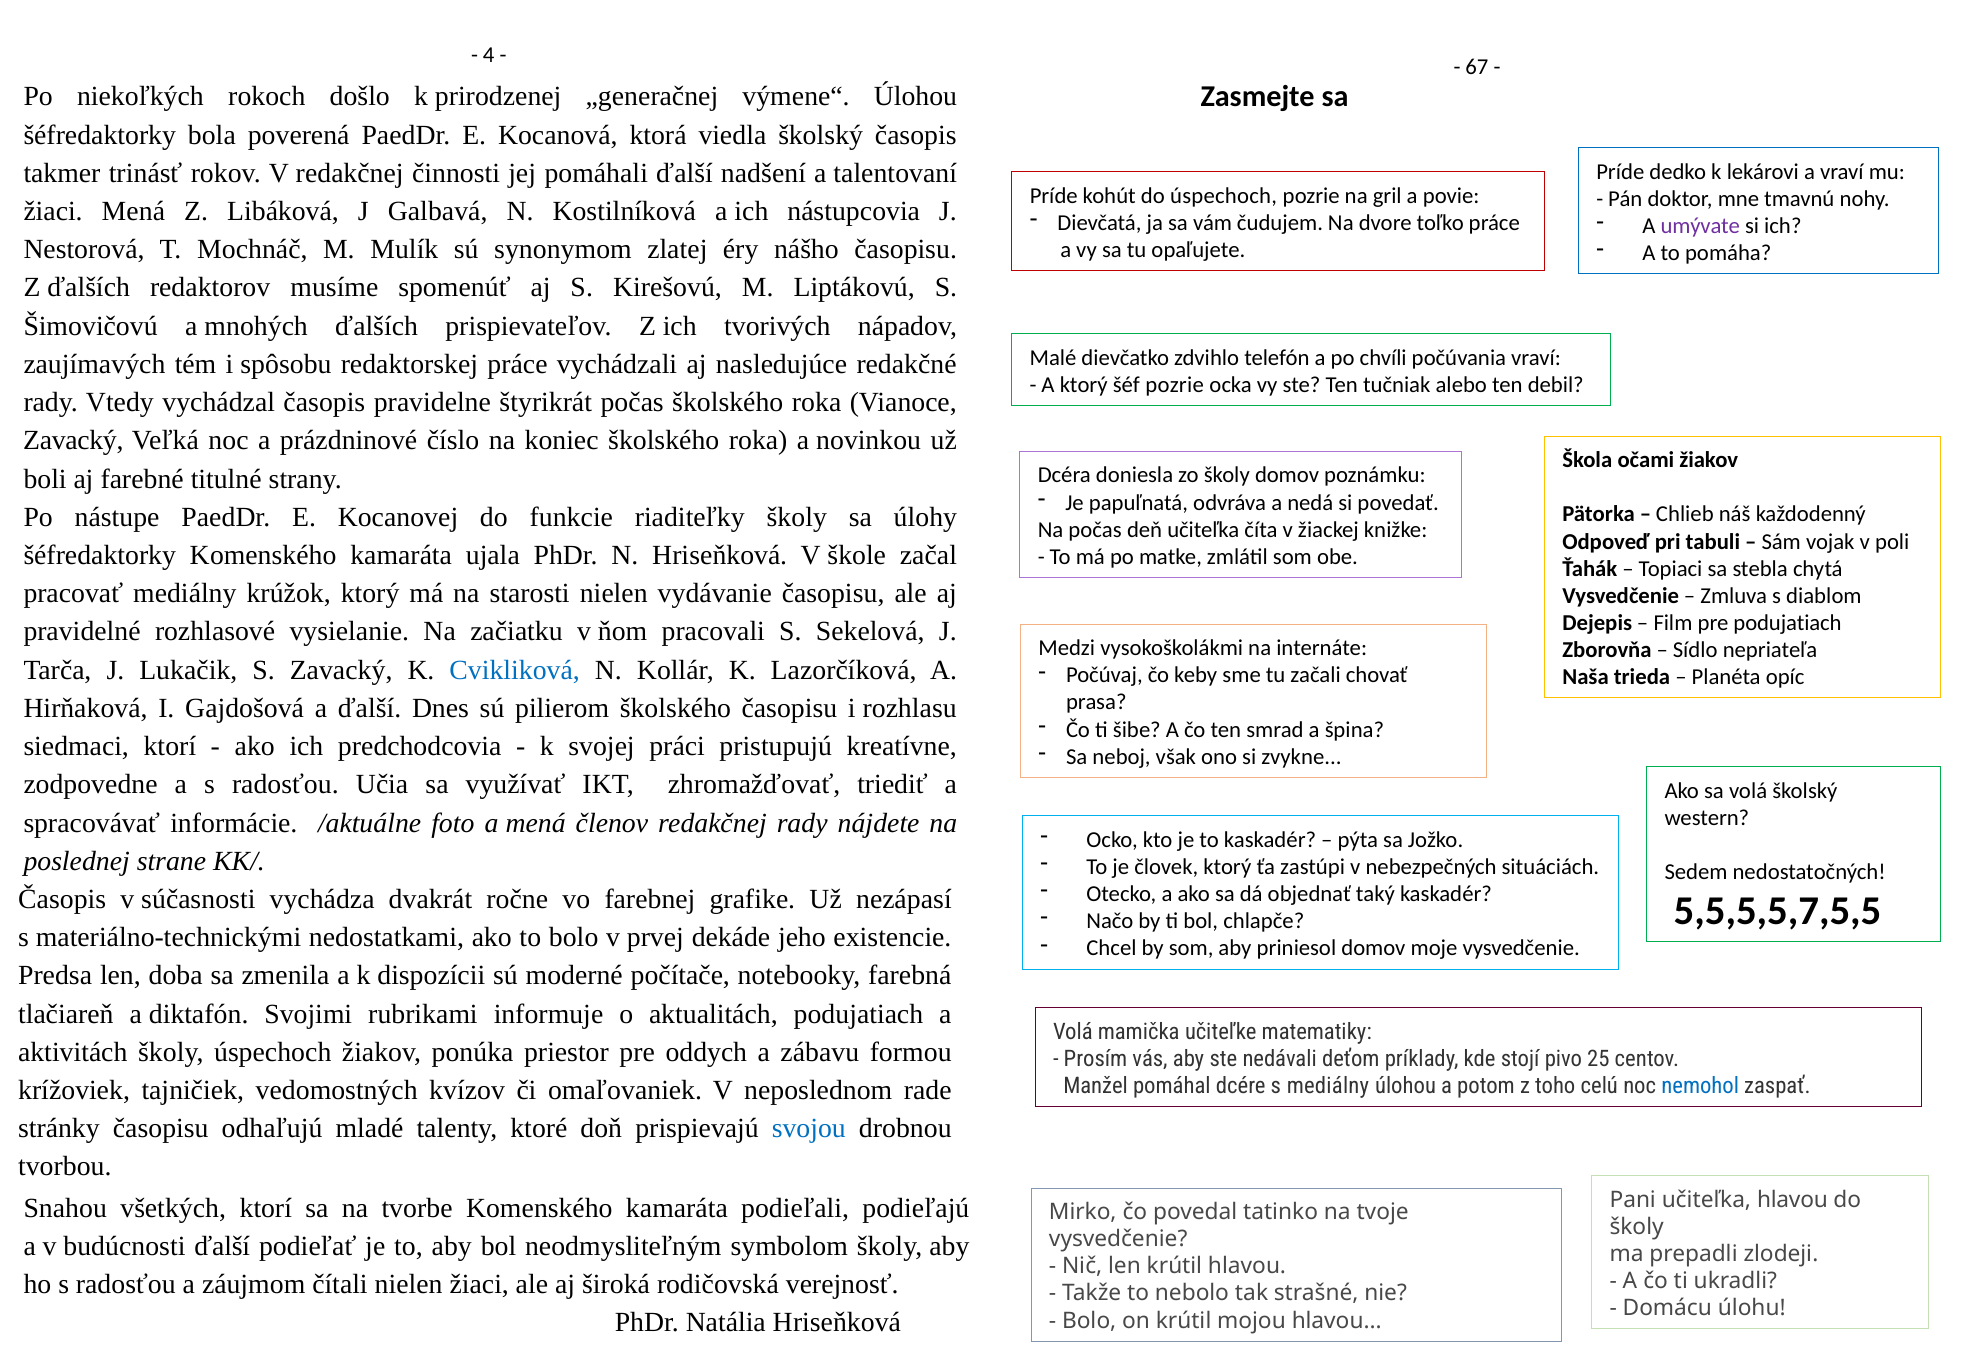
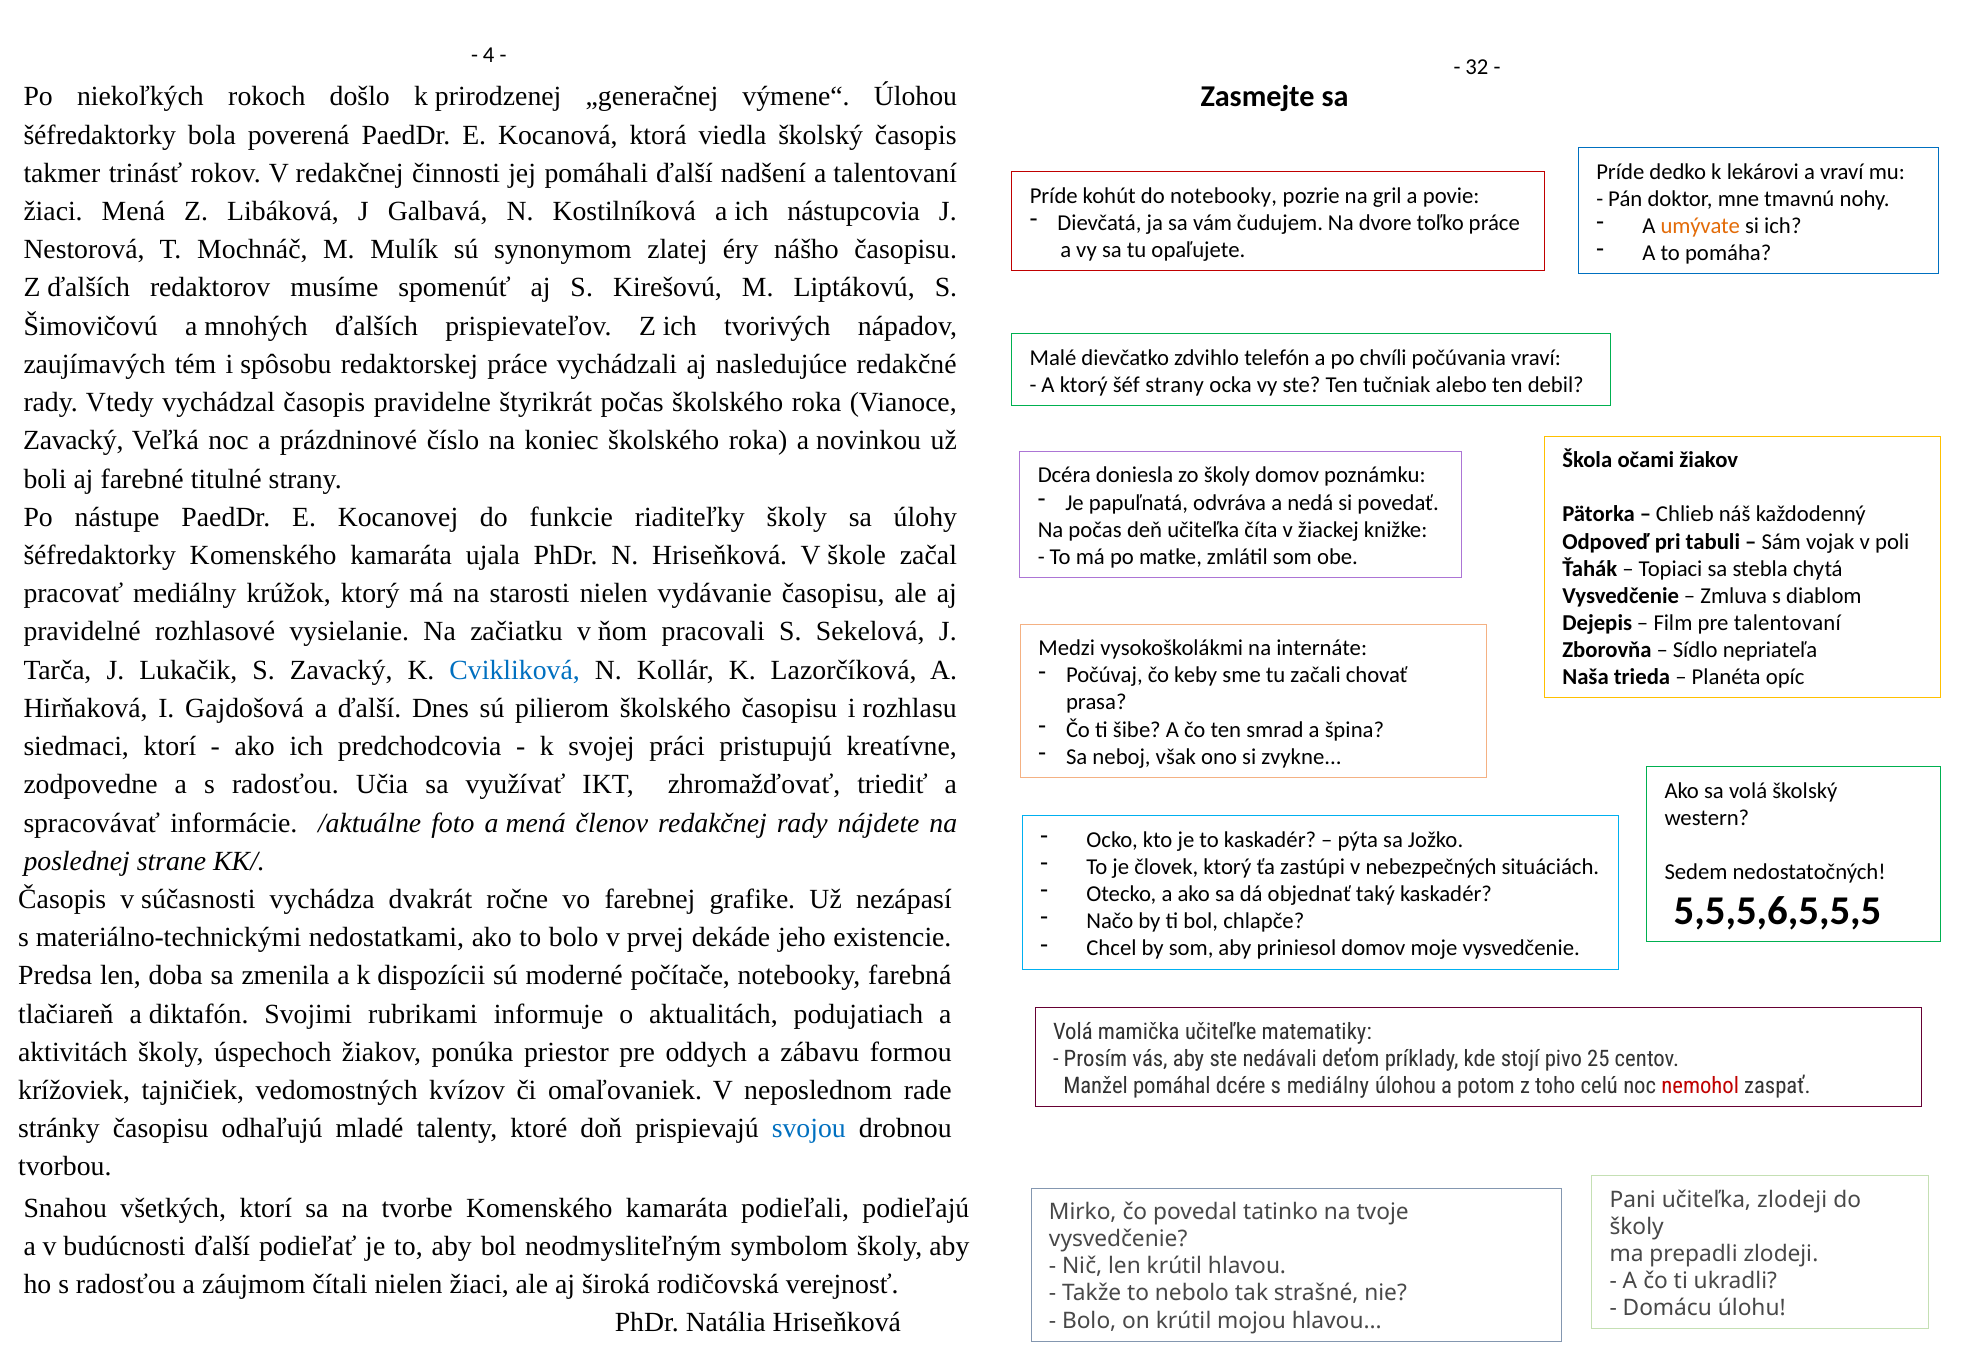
67: 67 -> 32
do úspechoch: úspechoch -> notebooky
umývate colour: purple -> orange
šéf pozrie: pozrie -> strany
pre podujatiach: podujatiach -> talentovaní
5,5,5,5,7,5,5: 5,5,5,5,7,5,5 -> 5,5,5,6,5,5,5
nemohol colour: blue -> red
učiteľka hlavou: hlavou -> zlodeji
